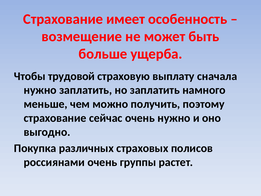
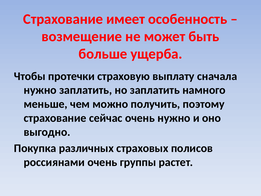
трудовой: трудовой -> протечки
